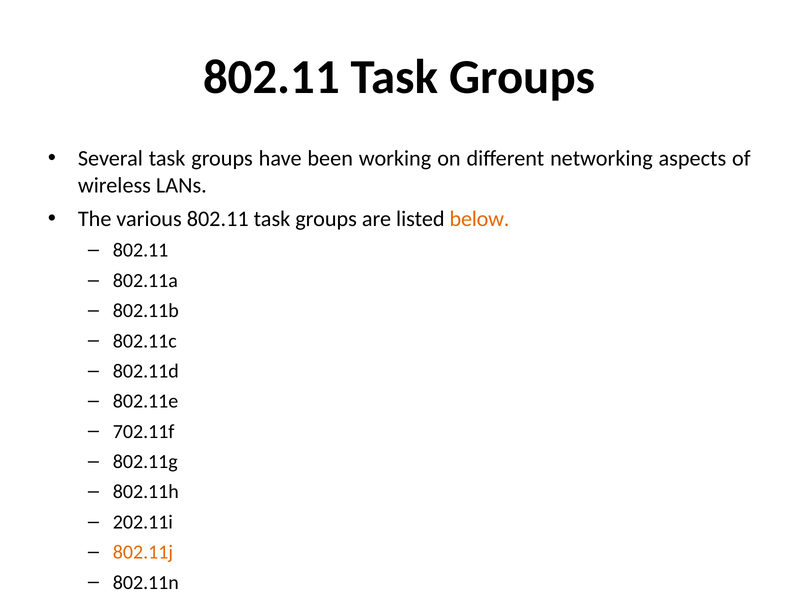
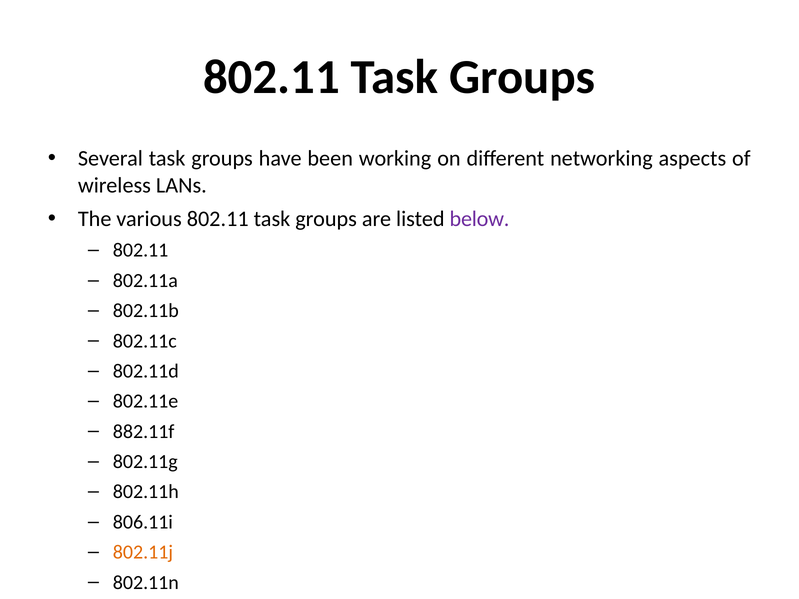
below colour: orange -> purple
702.11f: 702.11f -> 882.11f
202.11i: 202.11i -> 806.11i
